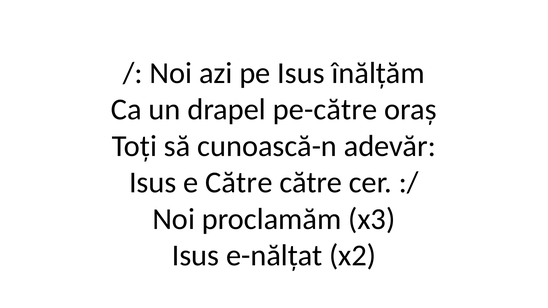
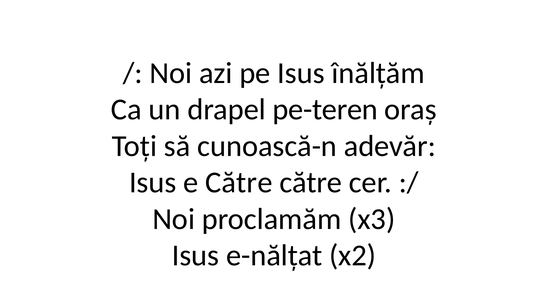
pe-către: pe-către -> pe-teren
